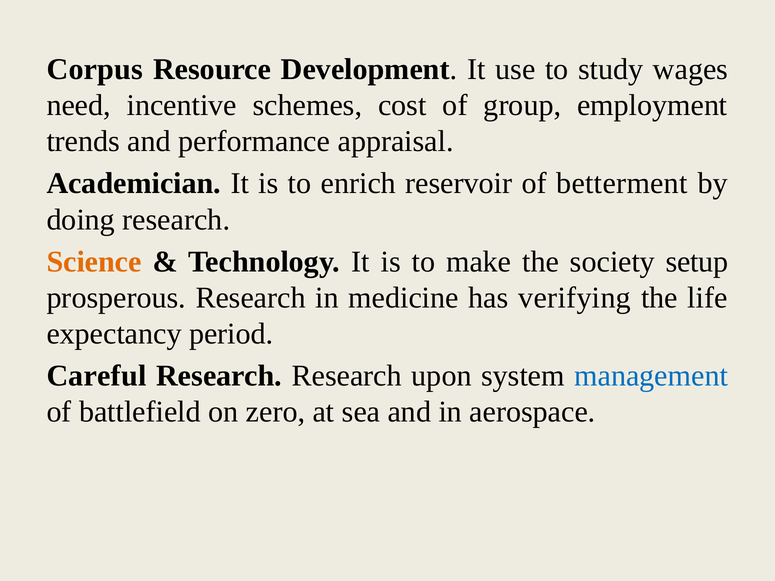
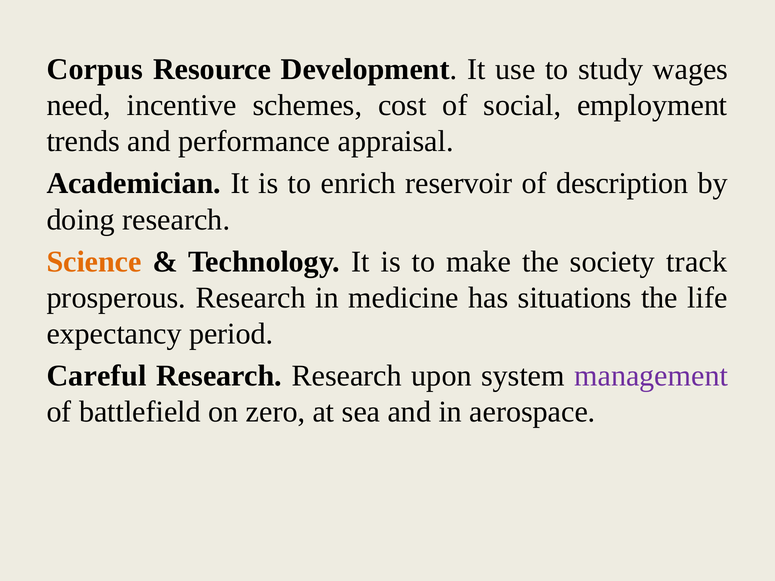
group: group -> social
betterment: betterment -> description
setup: setup -> track
verifying: verifying -> situations
management colour: blue -> purple
